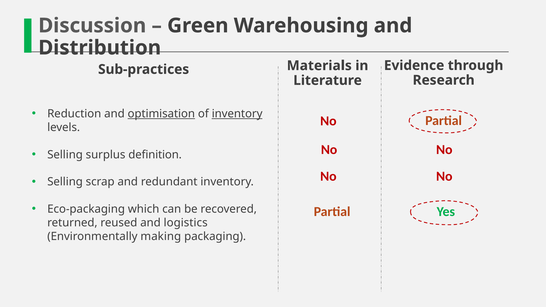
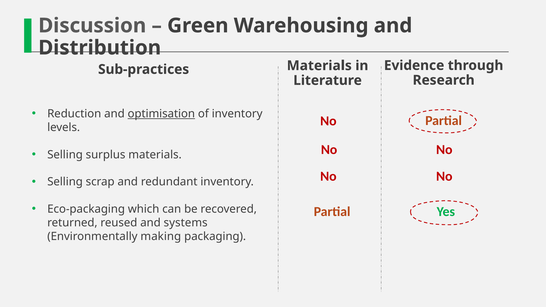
inventory at (237, 114) underline: present -> none
surplus definition: definition -> materials
logistics: logistics -> systems
